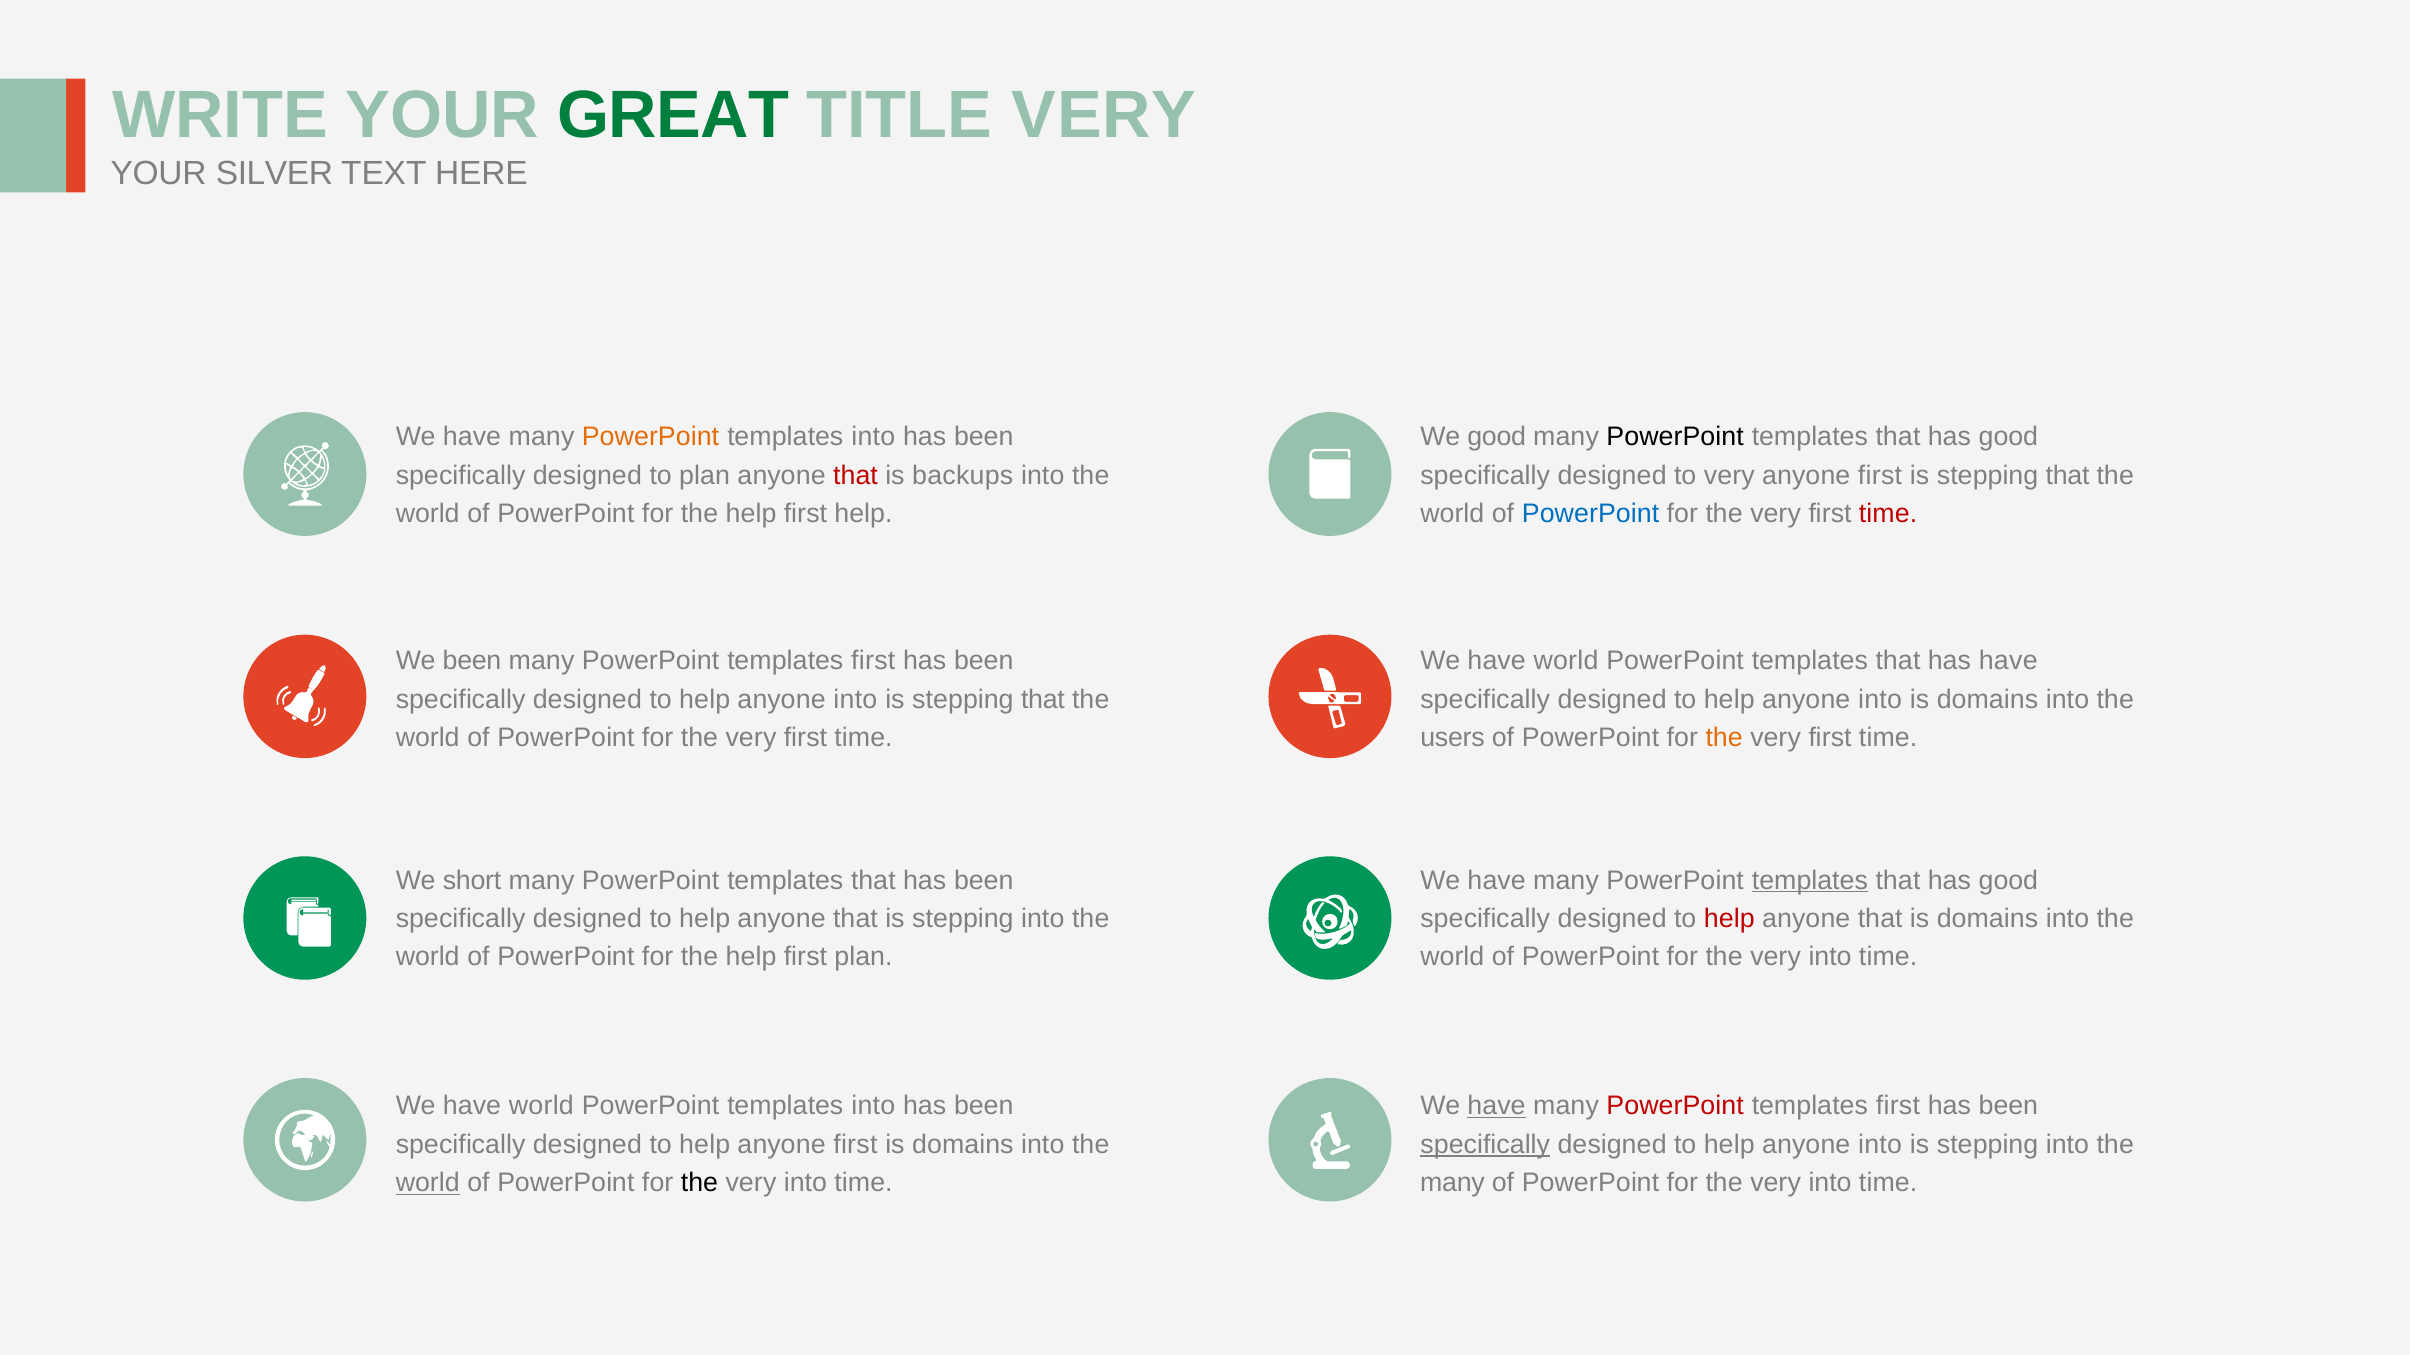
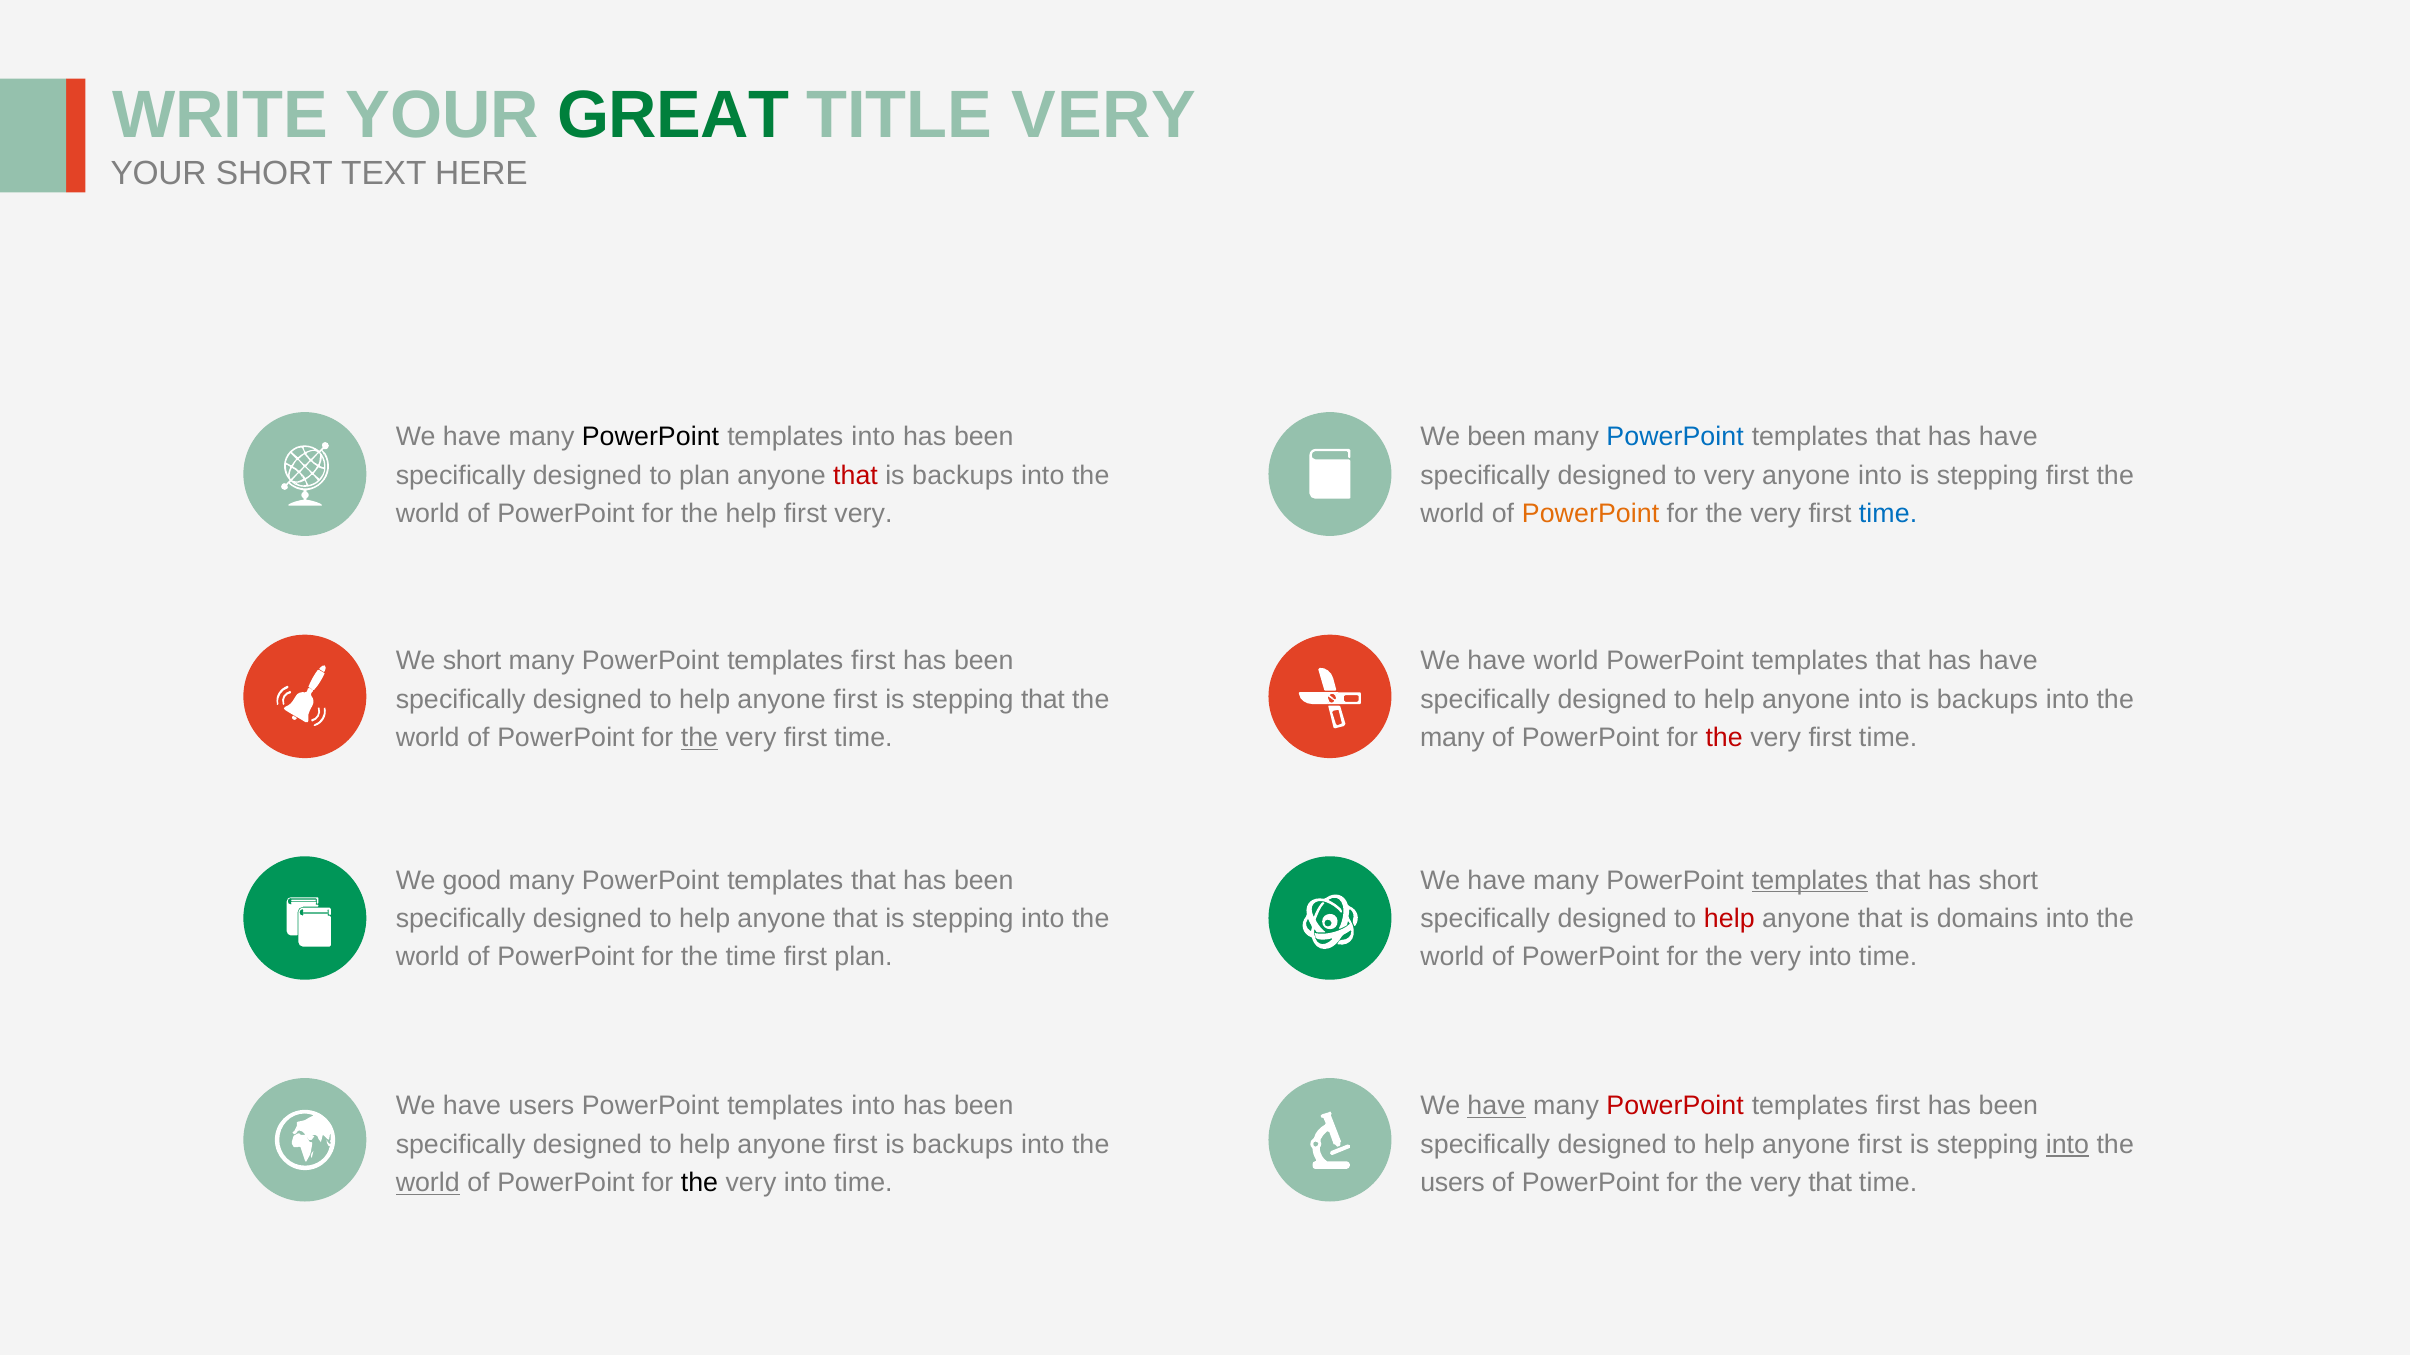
YOUR SILVER: SILVER -> SHORT
PowerPoint at (651, 437) colour: orange -> black
We good: good -> been
PowerPoint at (1675, 437) colour: black -> blue
good at (2008, 437): good -> have
first at (1880, 475): first -> into
that at (2068, 475): that -> first
first help: help -> very
PowerPoint at (1591, 514) colour: blue -> orange
time at (1888, 514) colour: red -> blue
We been: been -> short
into at (855, 700): into -> first
domains at (1987, 700): domains -> backups
the at (699, 738) underline: none -> present
users at (1452, 738): users -> many
the at (1724, 738) colour: orange -> red
short: short -> good
good at (2008, 880): good -> short
help at (751, 957): help -> time
world at (541, 1106): world -> users
domains at (963, 1145): domains -> backups
specifically at (1485, 1145) underline: present -> none
into at (1880, 1145): into -> first
into at (2067, 1145) underline: none -> present
many at (1452, 1183): many -> users
into at (1830, 1183): into -> that
